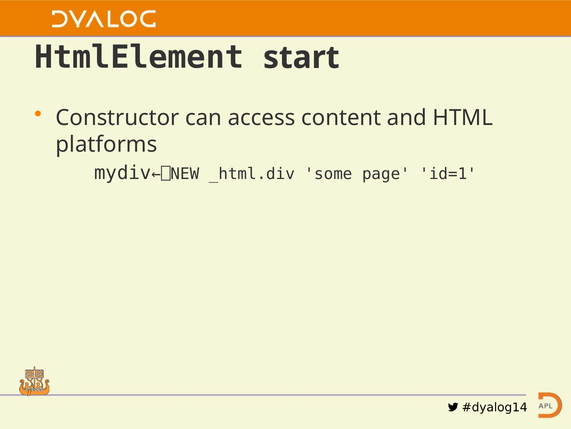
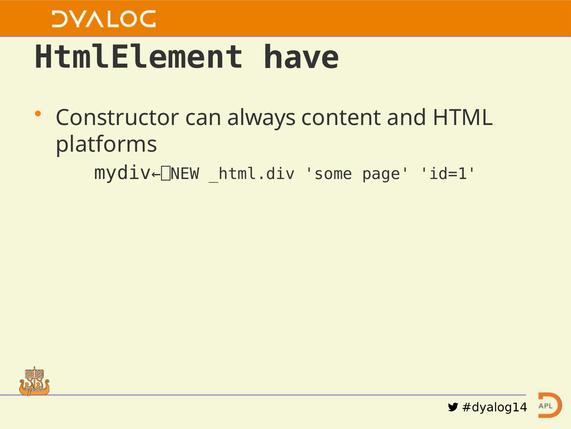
start: start -> have
access: access -> always
